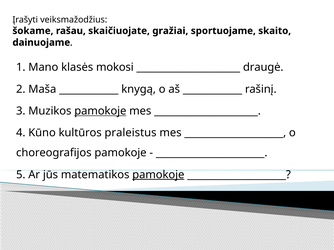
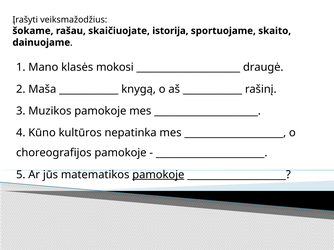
gražiai: gražiai -> istorija
pamokoje at (100, 111) underline: present -> none
praleistus: praleistus -> nepatinka
